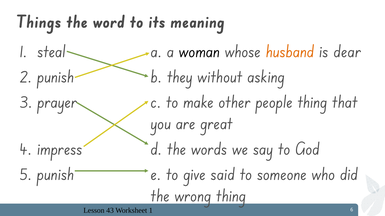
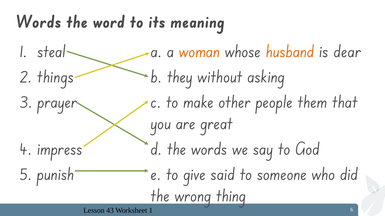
Things at (39, 22): Things -> Words
woman colour: black -> orange
2 punish: punish -> things
people thing: thing -> them
